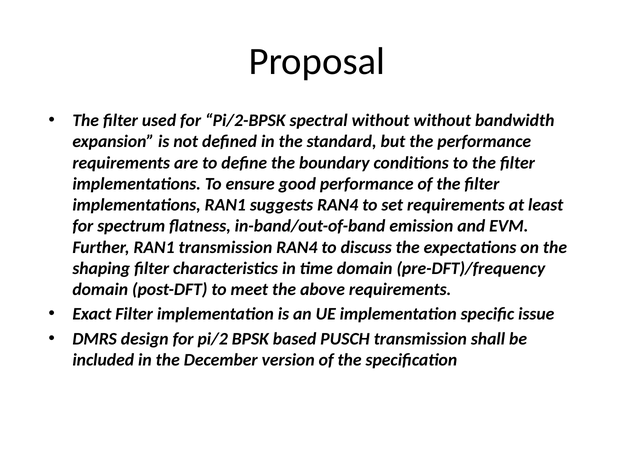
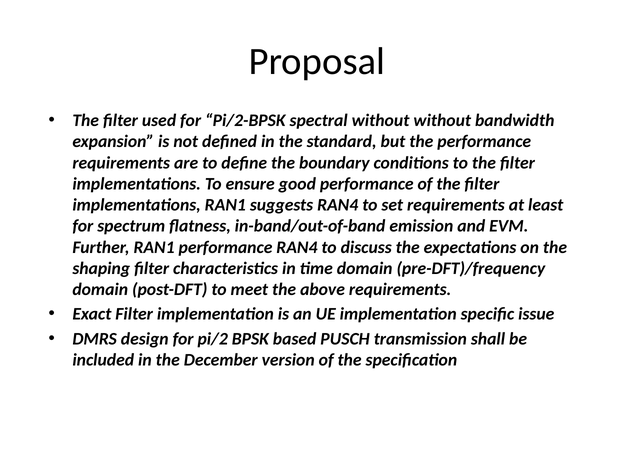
RAN1 transmission: transmission -> performance
